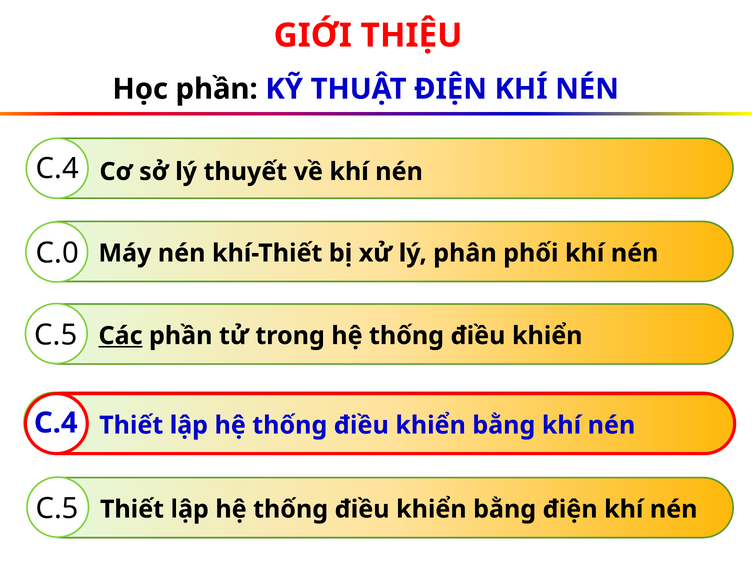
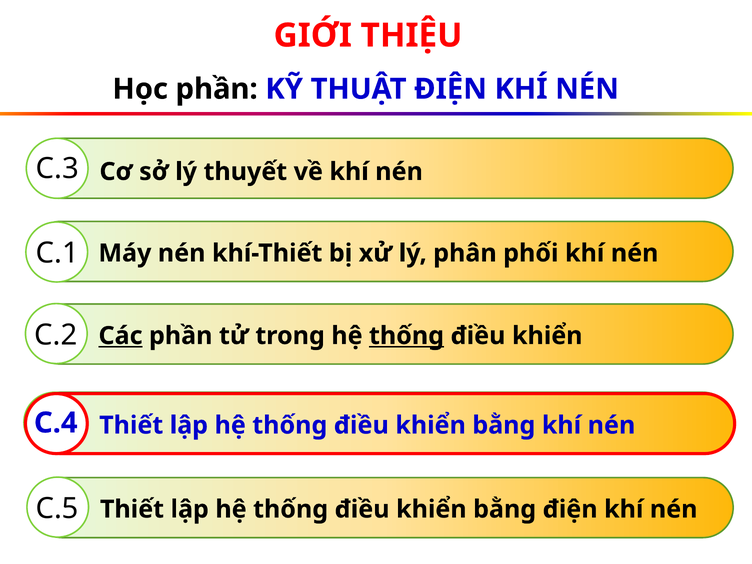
C.4 at (57, 169): C.4 -> C.3
C.0: C.0 -> C.1
C.5 at (56, 335): C.5 -> C.2
thống at (407, 336) underline: none -> present
